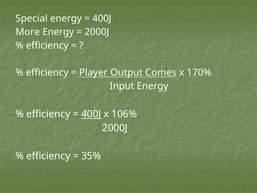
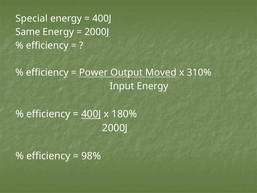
More: More -> Same
Player: Player -> Power
Comes: Comes -> Moved
170%: 170% -> 310%
106%: 106% -> 180%
35%: 35% -> 98%
